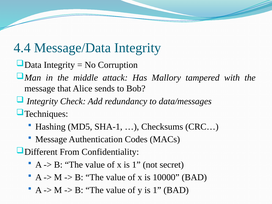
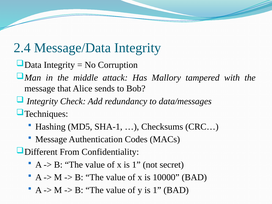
4.4: 4.4 -> 2.4
